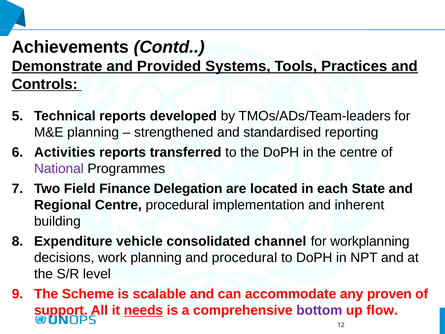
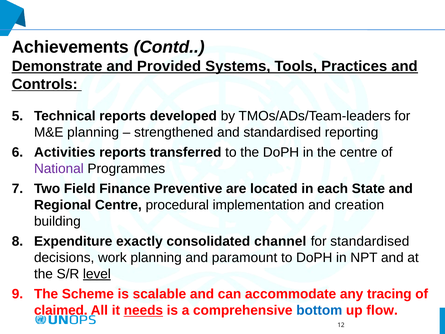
Delegation: Delegation -> Preventive
inherent: inherent -> creation
vehicle: vehicle -> exactly
for workplanning: workplanning -> standardised
and procedural: procedural -> paramount
level underline: none -> present
proven: proven -> tracing
support: support -> claimed
bottom colour: purple -> blue
